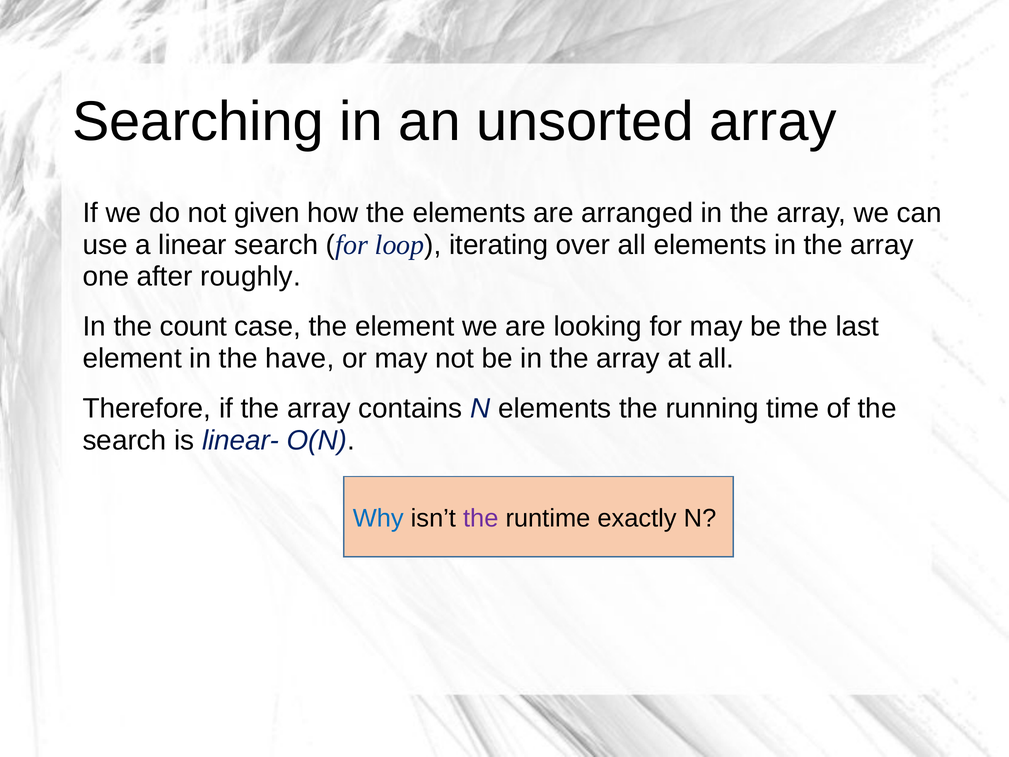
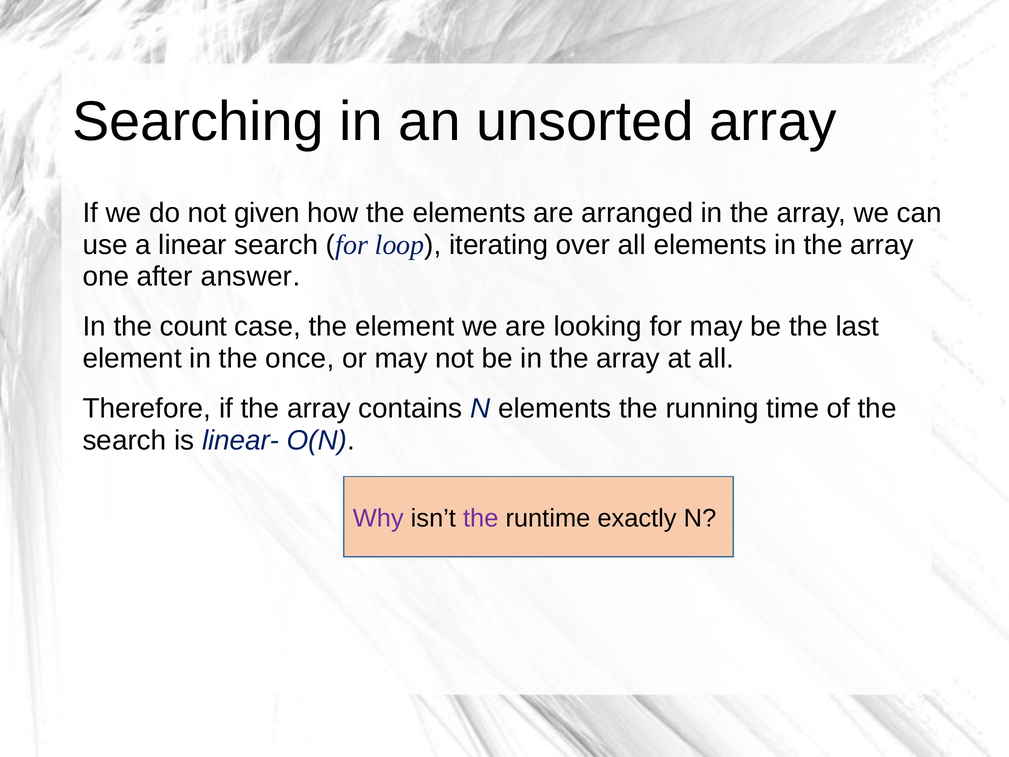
roughly: roughly -> answer
have: have -> once
Why colour: blue -> purple
